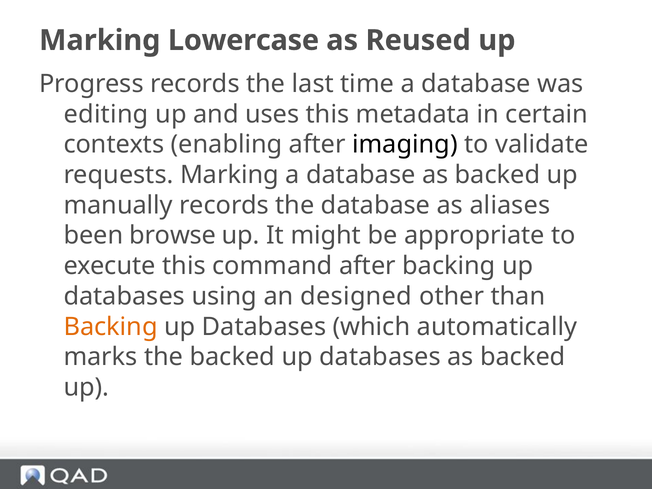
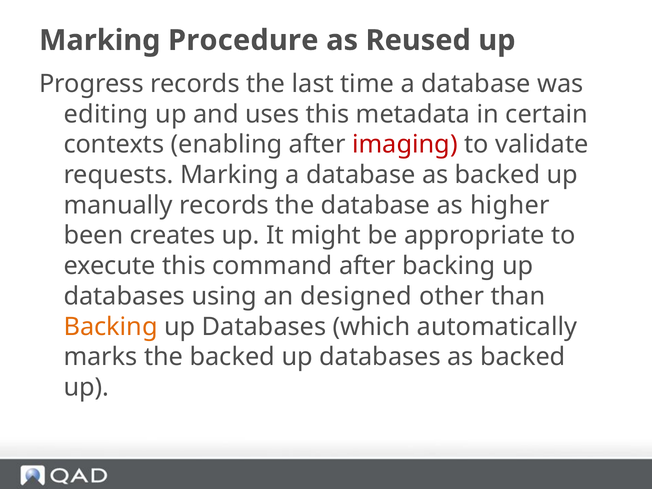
Lowercase: Lowercase -> Procedure
imaging colour: black -> red
aliases: aliases -> higher
browse: browse -> creates
